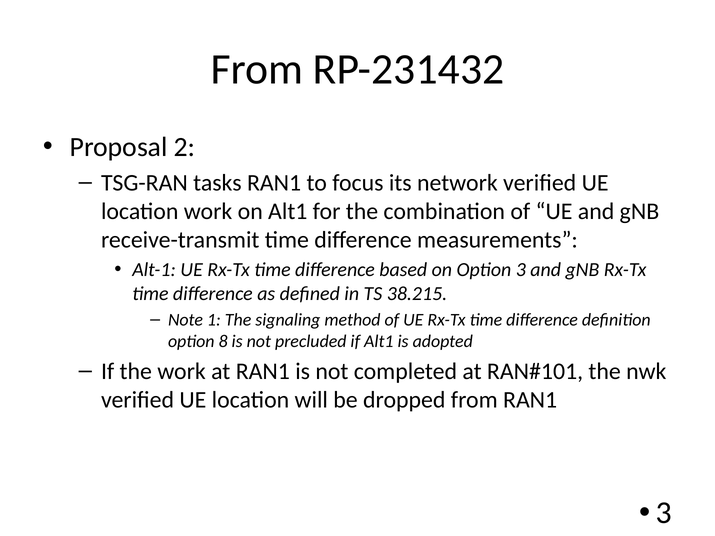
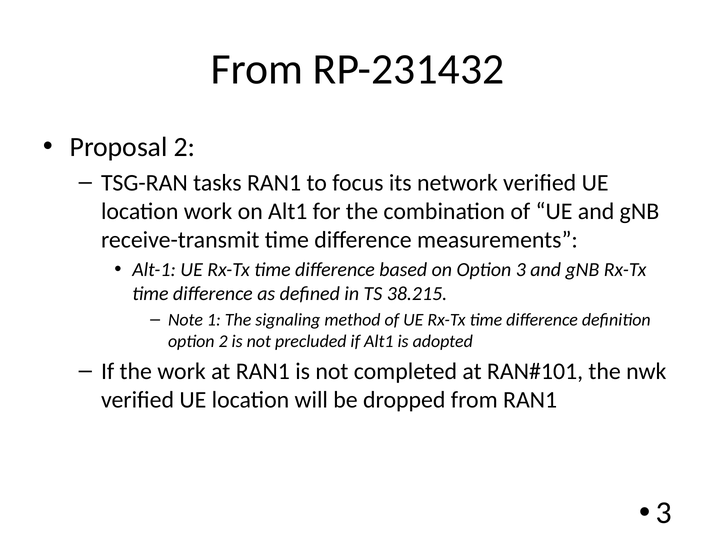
option 8: 8 -> 2
